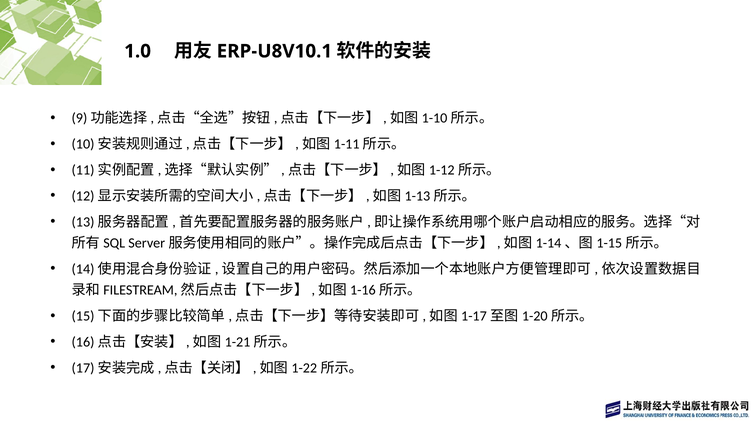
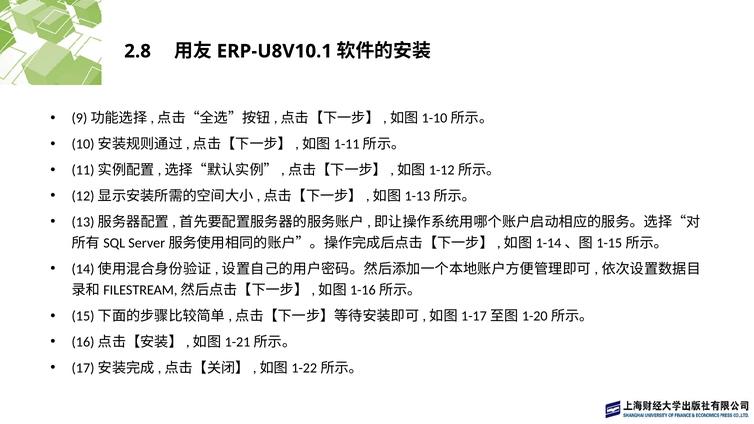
1.0: 1.0 -> 2.8
